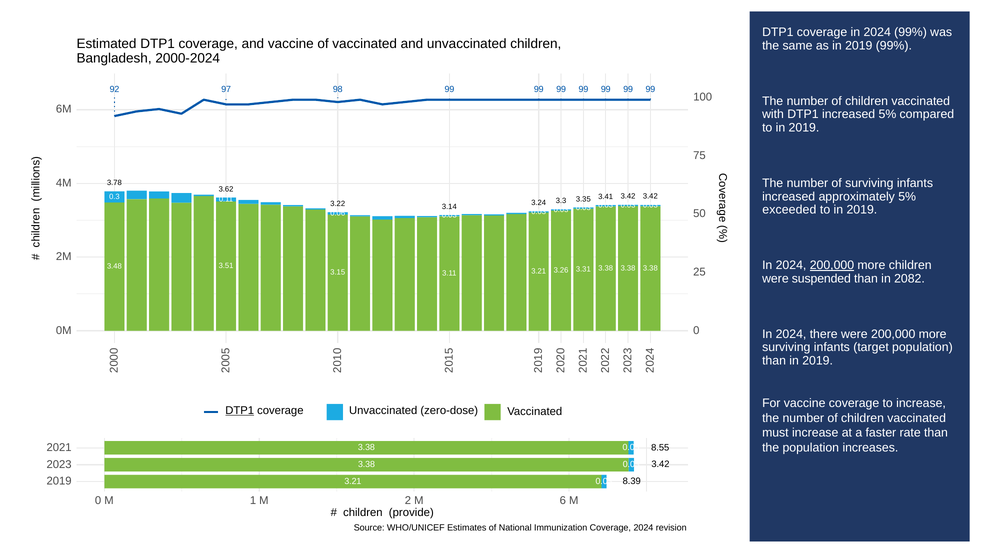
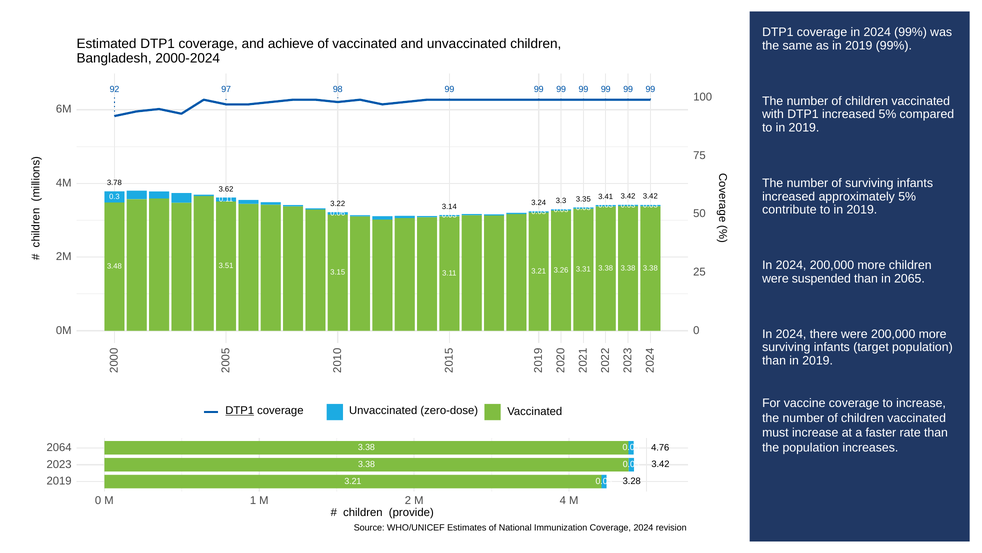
and vaccine: vaccine -> achieve
exceeded: exceeded -> contribute
200,000 at (832, 265) underline: present -> none
2082: 2082 -> 2065
2021: 2021 -> 2064
8.55: 8.55 -> 4.76
8.39: 8.39 -> 3.28
M 6: 6 -> 4
